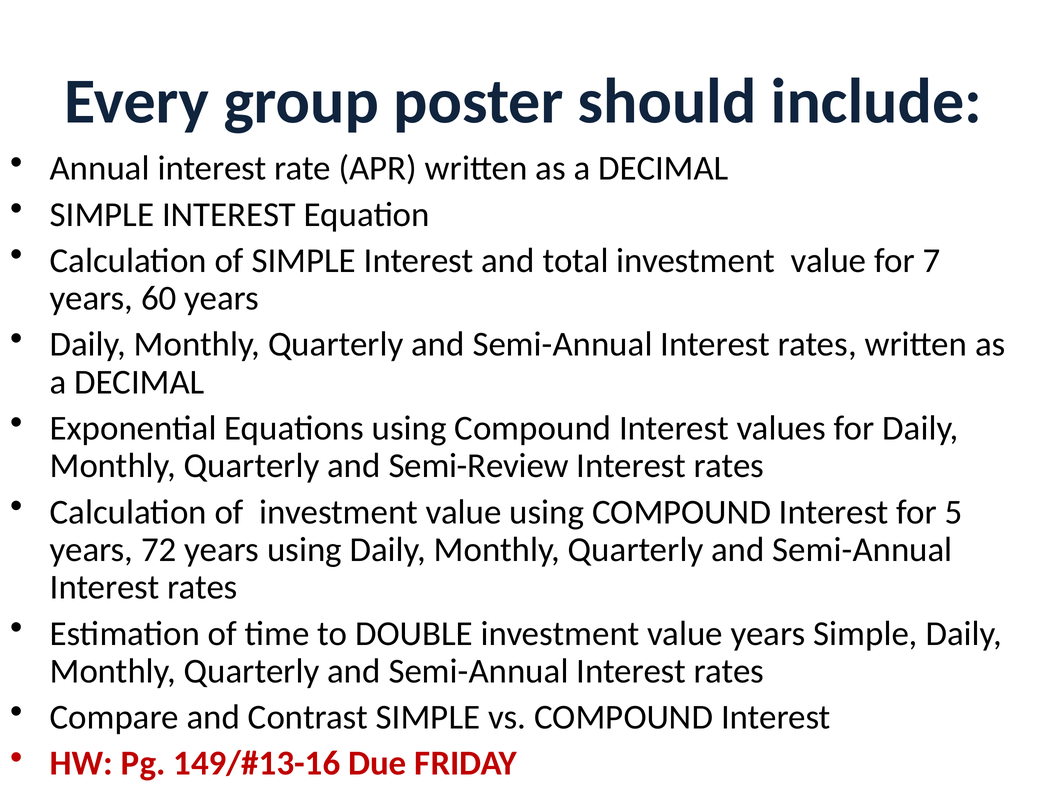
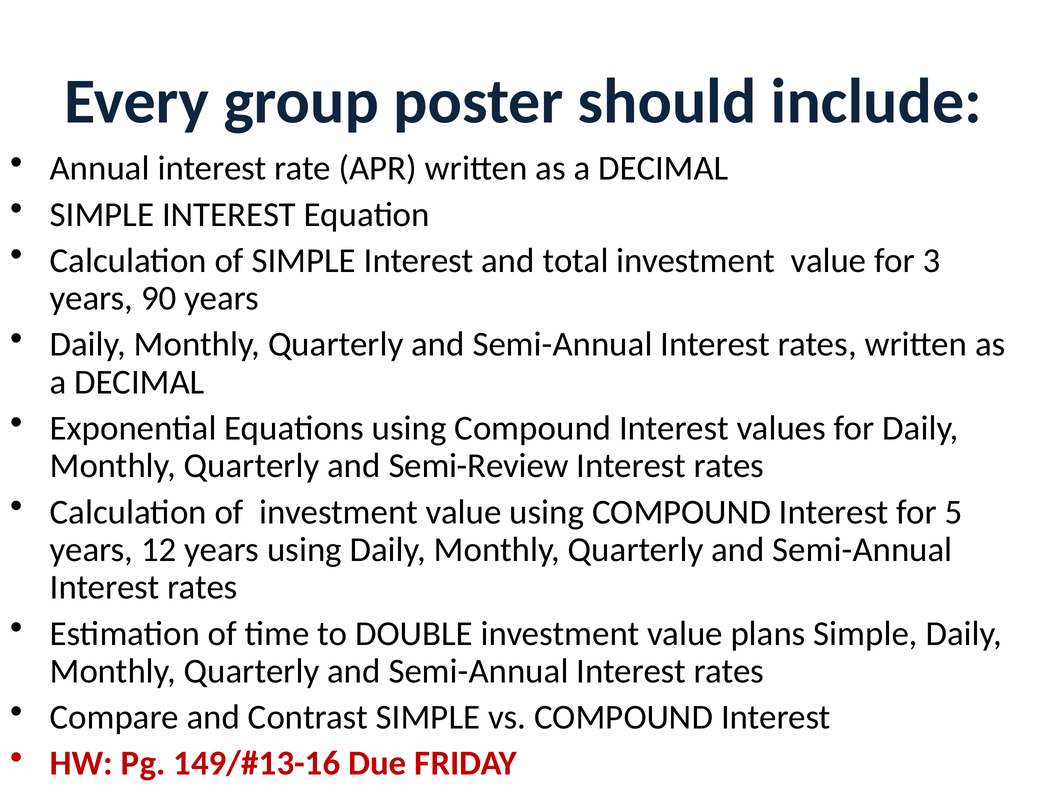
7: 7 -> 3
60: 60 -> 90
72: 72 -> 12
value years: years -> plans
